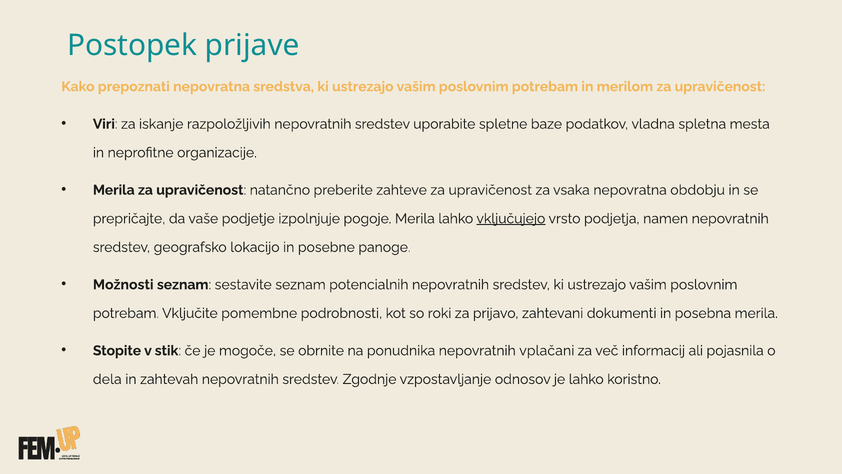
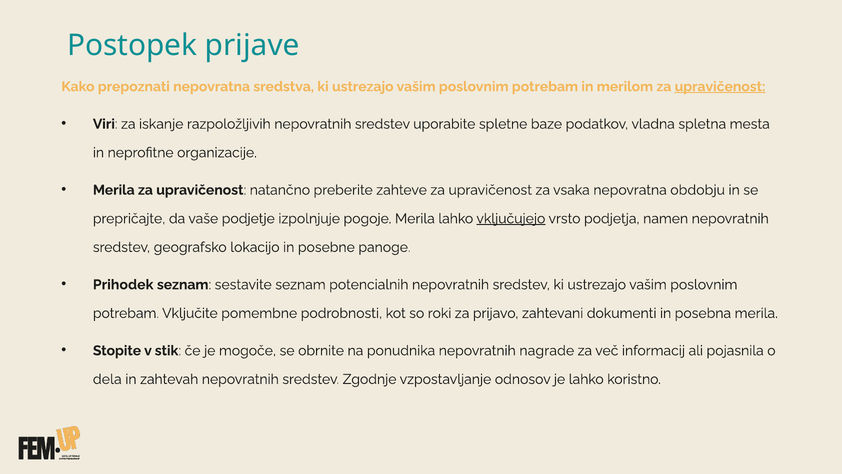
upravičenost at (720, 87) underline: none -> present
Možnosti: Možnosti -> Prihodek
vplačani: vplačani -> nagrade
